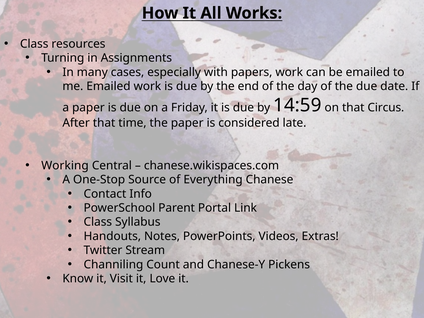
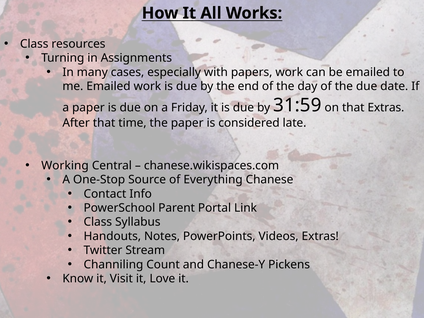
14:59: 14:59 -> 31:59
that Circus: Circus -> Extras
